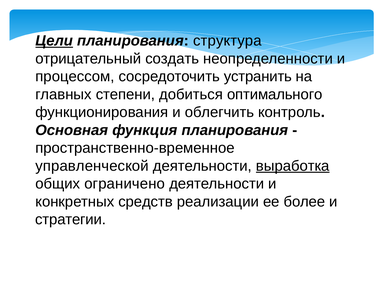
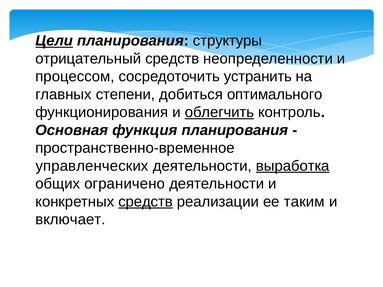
структура: структура -> структуры
отрицательный создать: создать -> средств
облегчить underline: none -> present
управленческой: управленческой -> управленческих
средств at (146, 202) underline: none -> present
более: более -> таким
стратегии: стратегии -> включает
